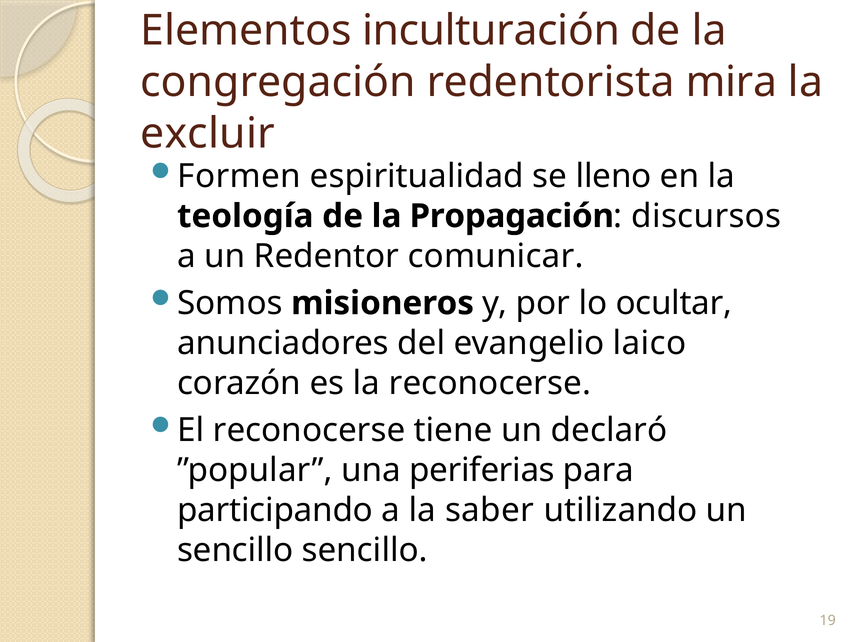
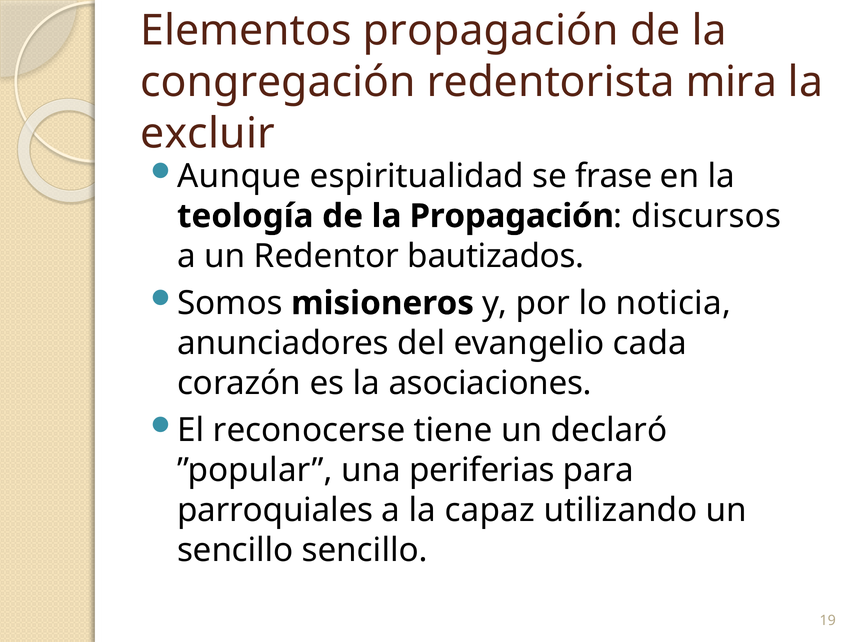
Elementos inculturación: inculturación -> propagación
Formen: Formen -> Aunque
lleno: lleno -> frase
comunicar: comunicar -> bautizados
ocultar: ocultar -> noticia
laico: laico -> cada
la reconocerse: reconocerse -> asociaciones
participando: participando -> parroquiales
saber: saber -> capaz
